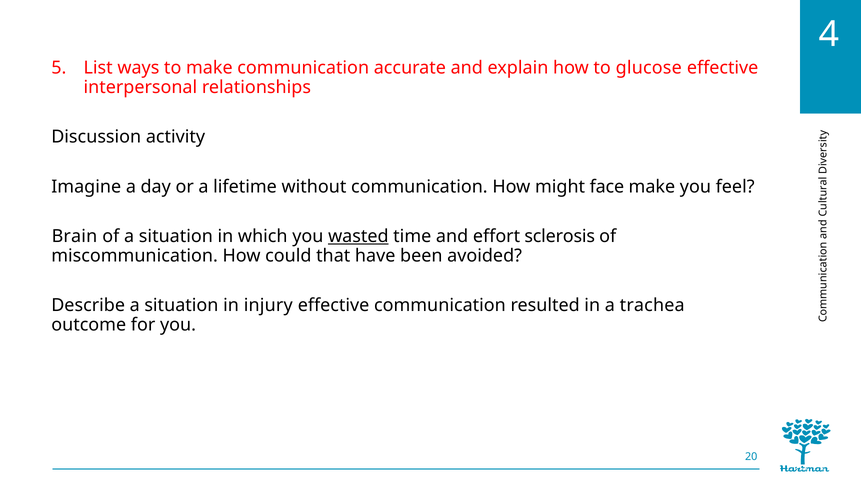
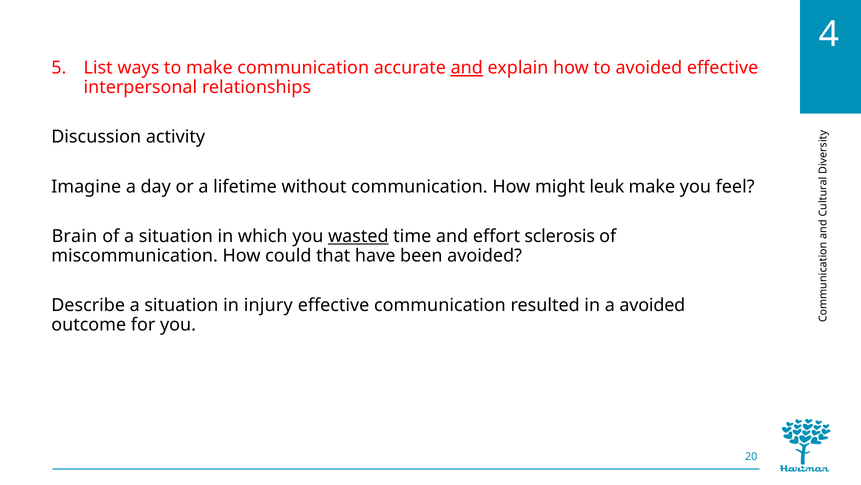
and at (467, 68) underline: none -> present
to glucose: glucose -> avoided
face: face -> leuk
a trachea: trachea -> avoided
